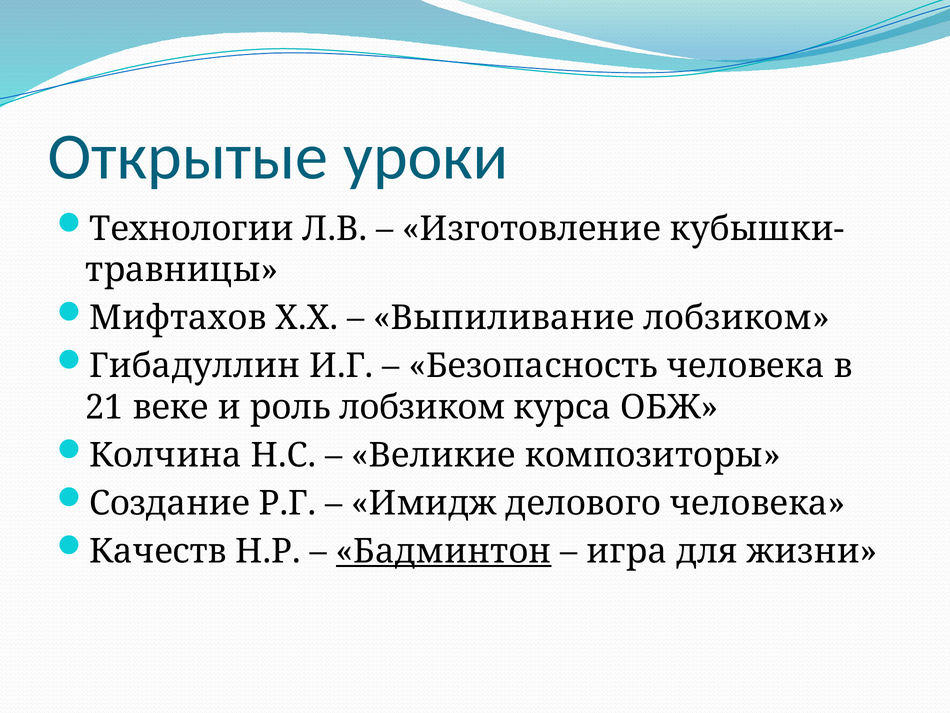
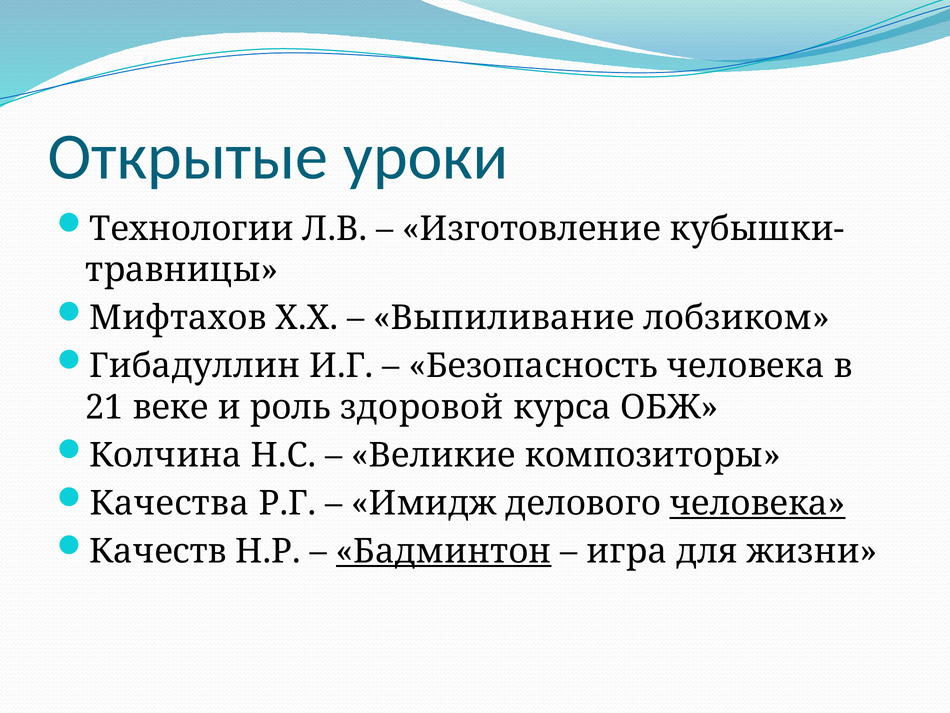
роль лобзиком: лобзиком -> здоровой
Создание: Создание -> Качества
человека at (758, 503) underline: none -> present
